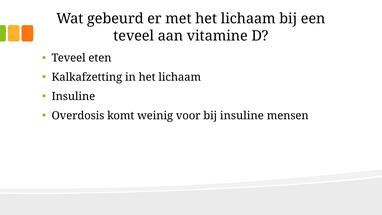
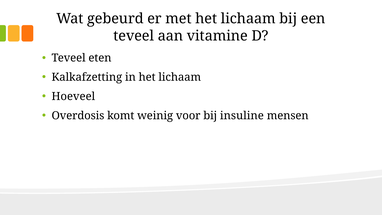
Insuline at (73, 96): Insuline -> Hoeveel
